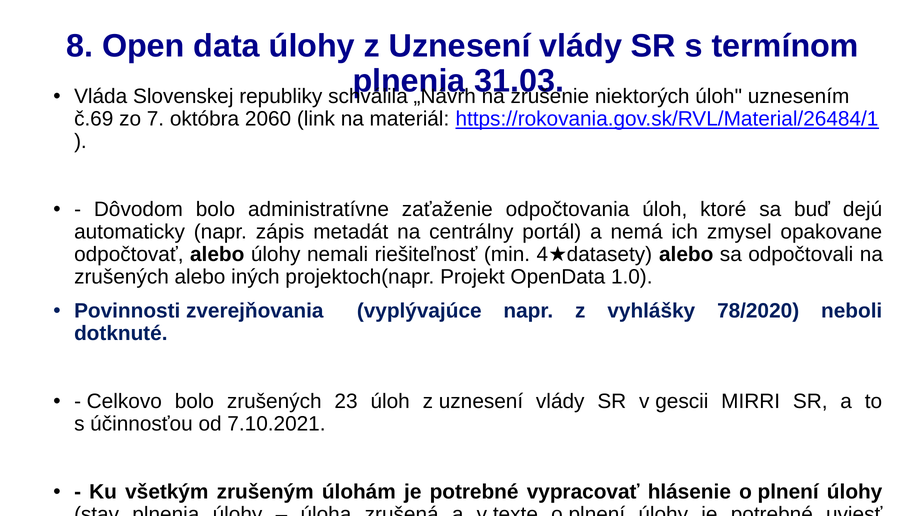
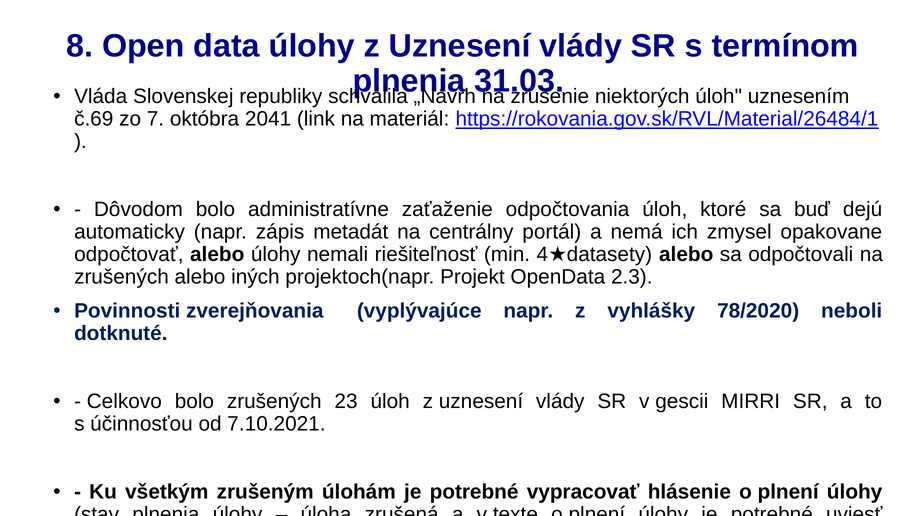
2060: 2060 -> 2041
1.0: 1.0 -> 2.3
